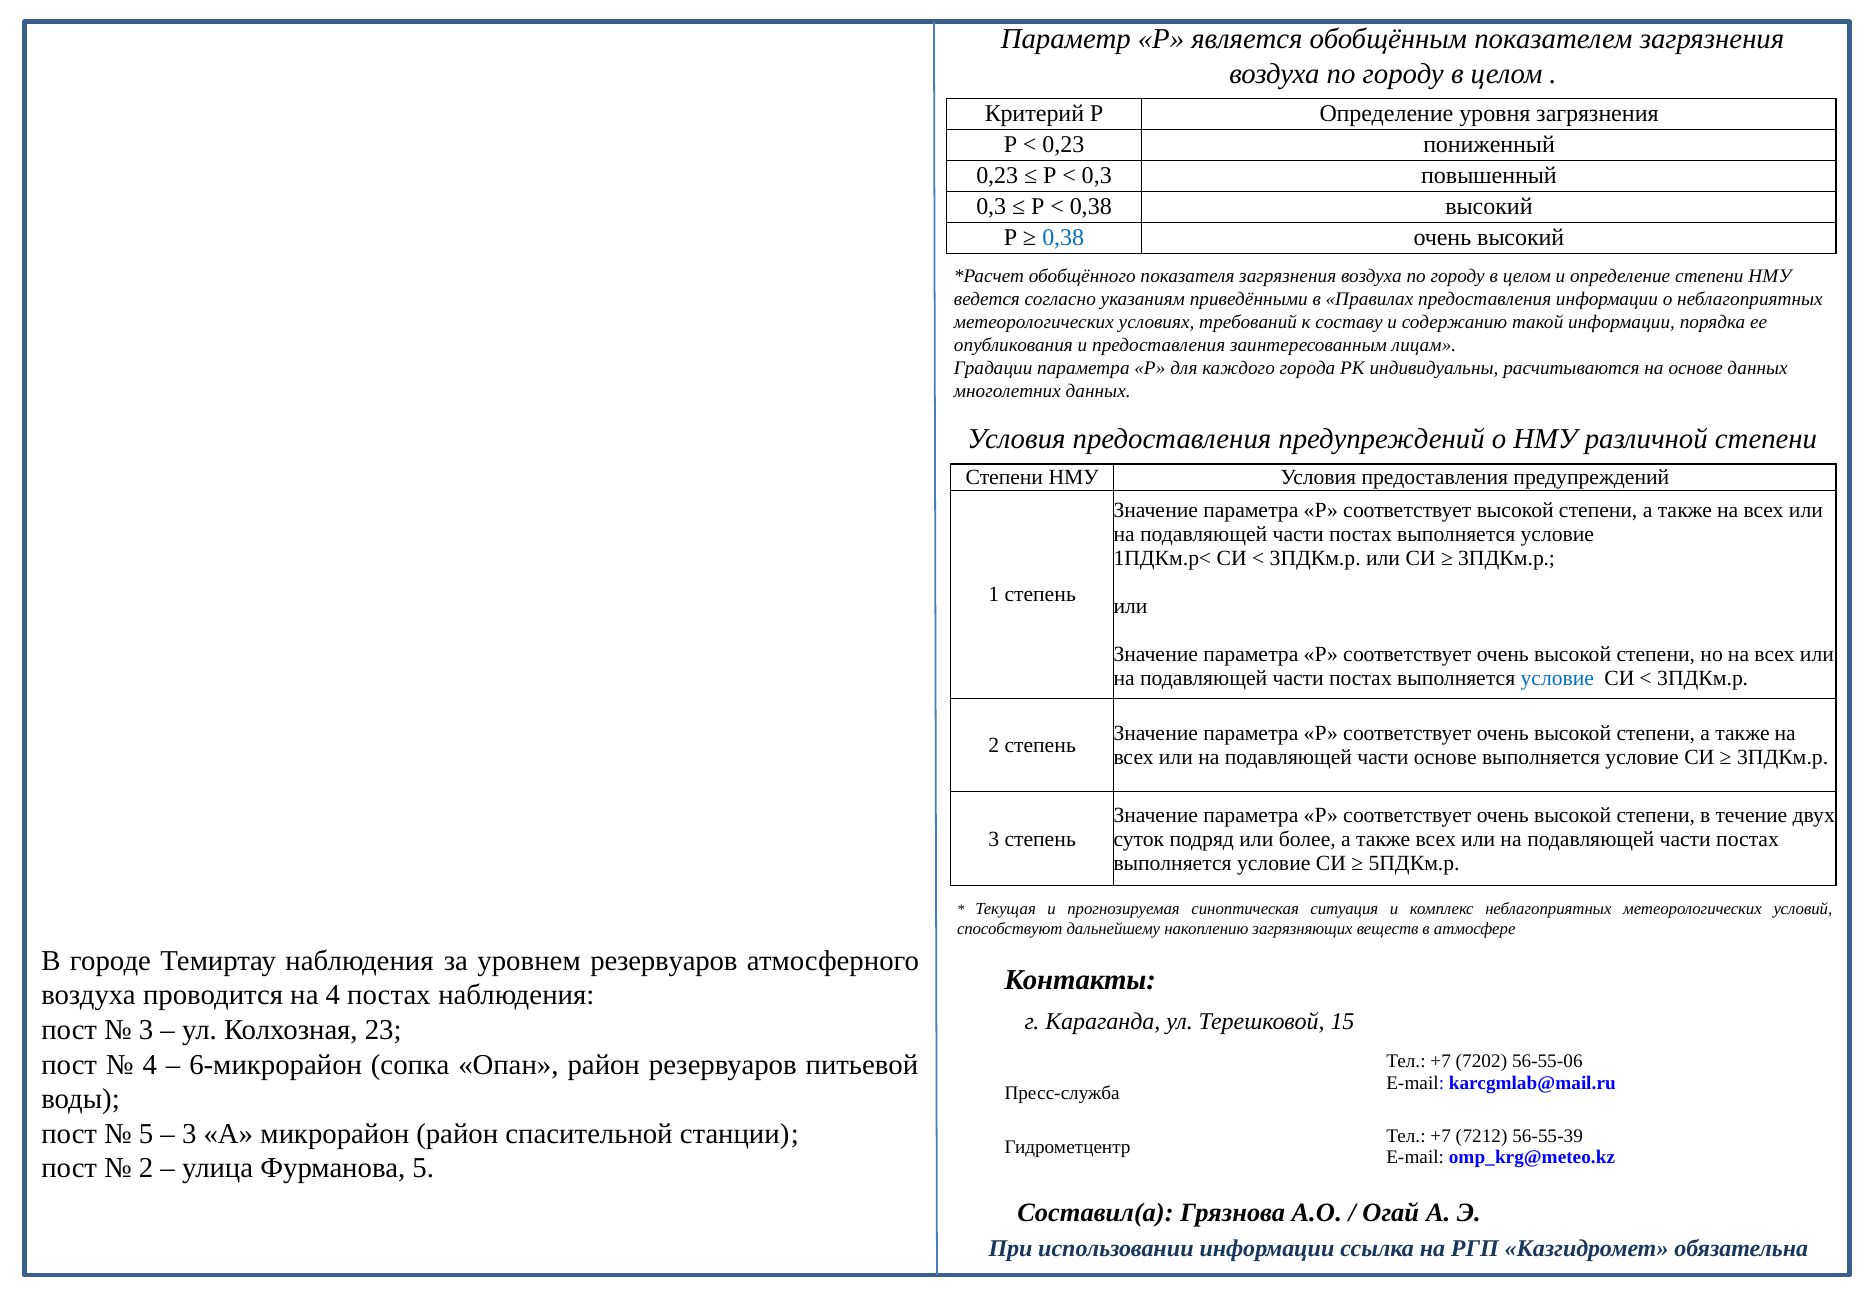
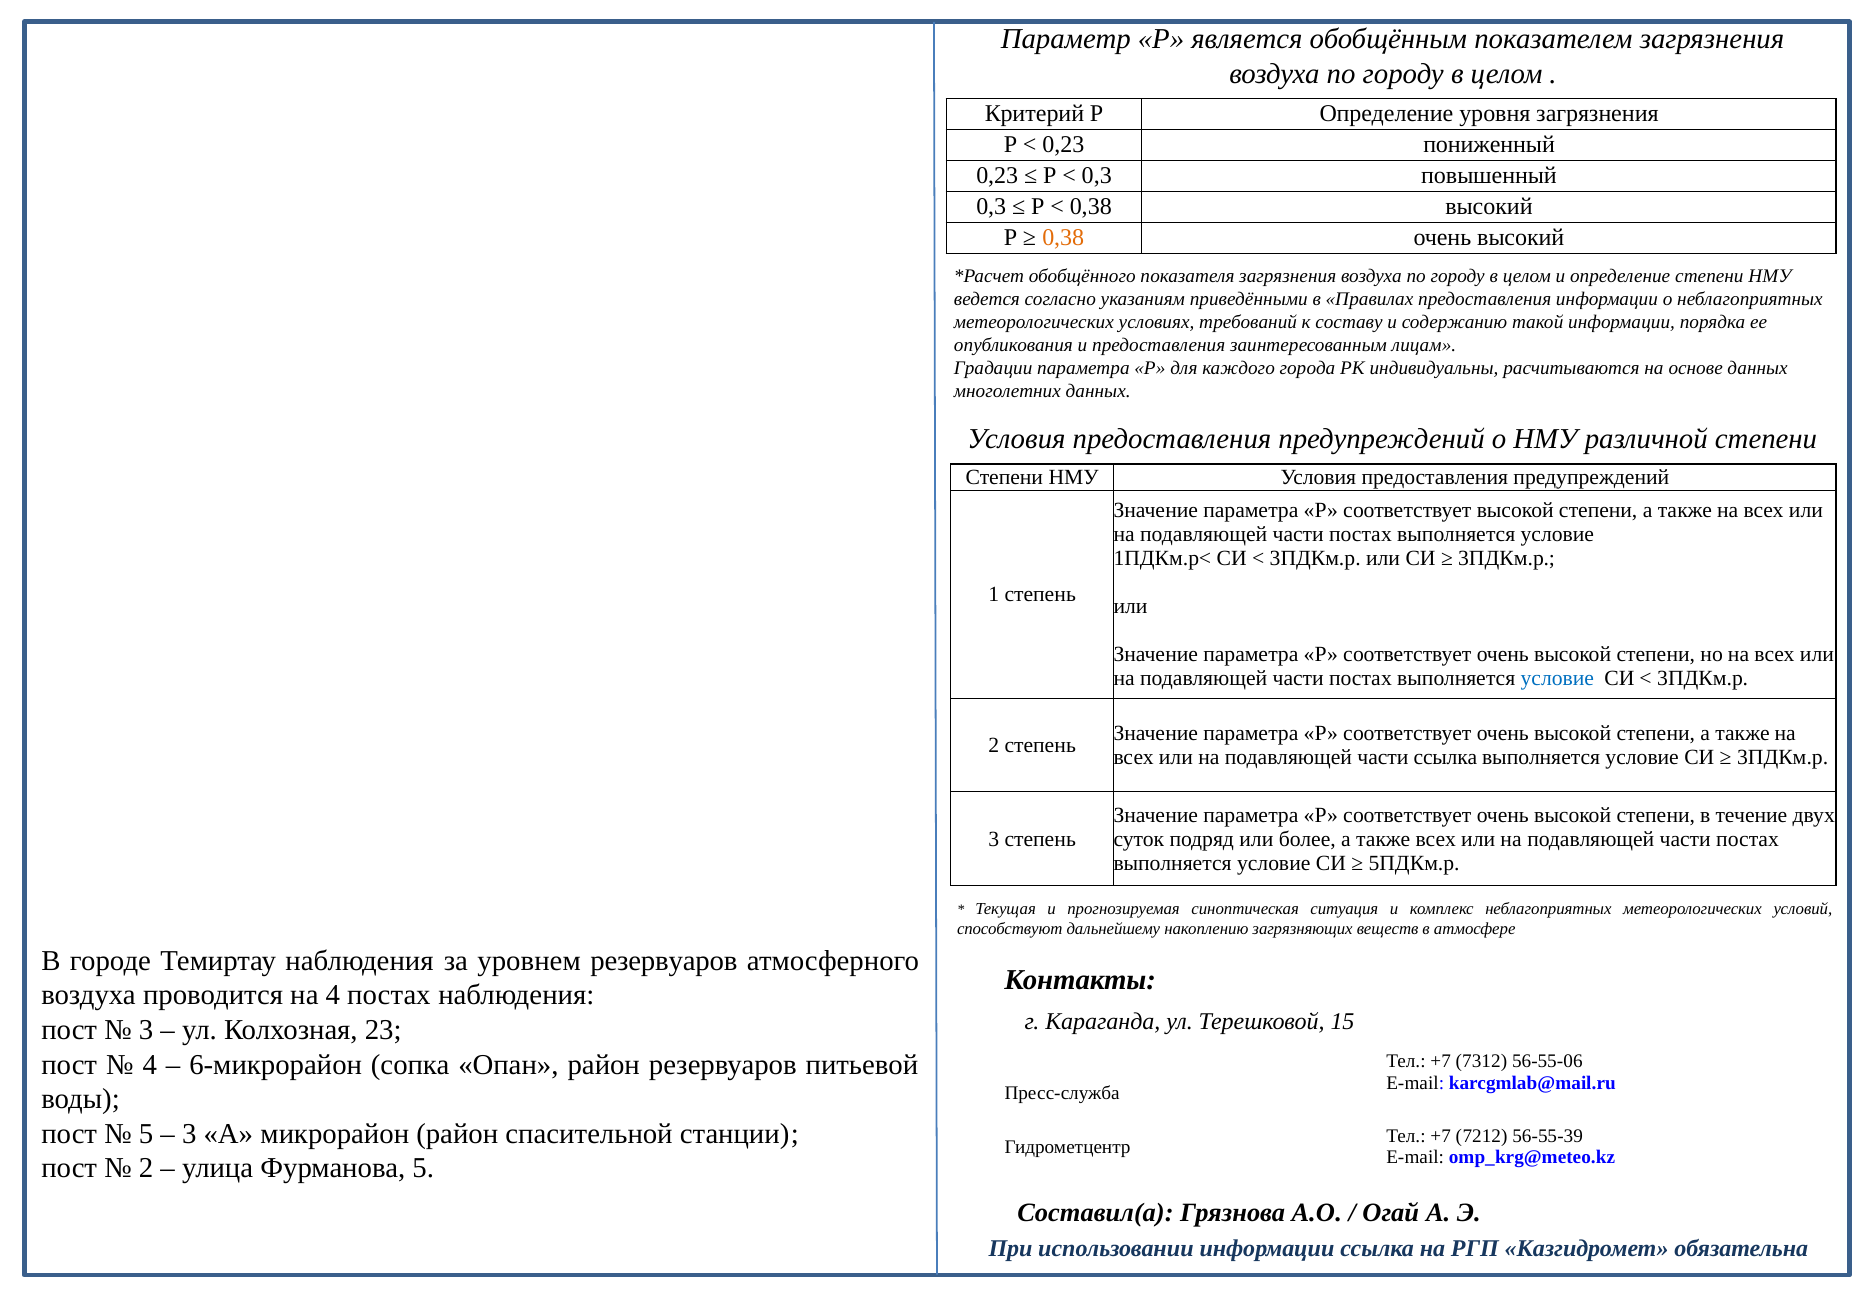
0,38 at (1063, 238) colour: blue -> orange
части основе: основе -> ссылка
7202: 7202 -> 7312
